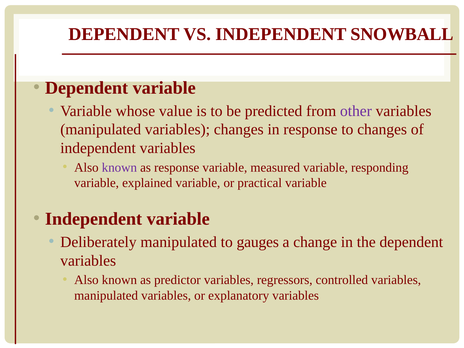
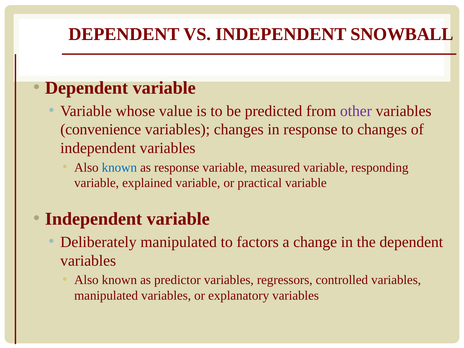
manipulated at (101, 129): manipulated -> convenience
known at (119, 167) colour: purple -> blue
gauges: gauges -> factors
